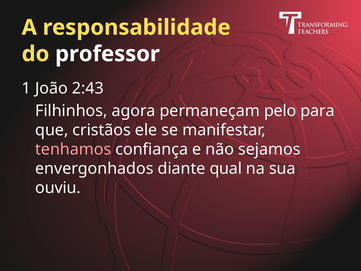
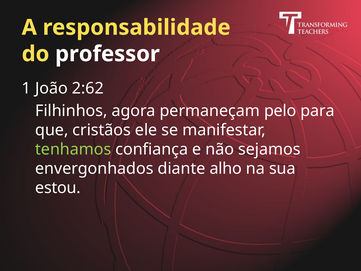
2:43: 2:43 -> 2:62
tenhamos colour: pink -> light green
qual: qual -> alho
ouviu: ouviu -> estou
